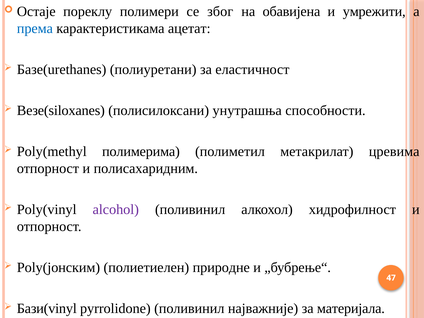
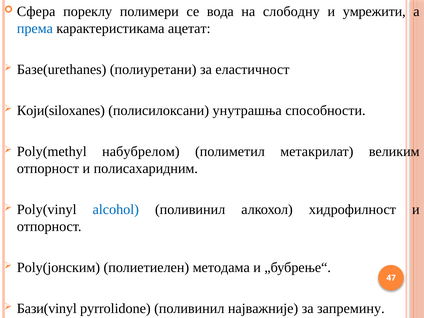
Остаје: Остаје -> Сфера
због: због -> вода
обавијена: обавијена -> слободну
Везе(siloxanes: Везе(siloxanes -> Који(siloxanes
полимерима: полимерима -> набубрелом
цревима: цревима -> великим
alcohol colour: purple -> blue
природне: природне -> методама
материјала: материјала -> запремину
